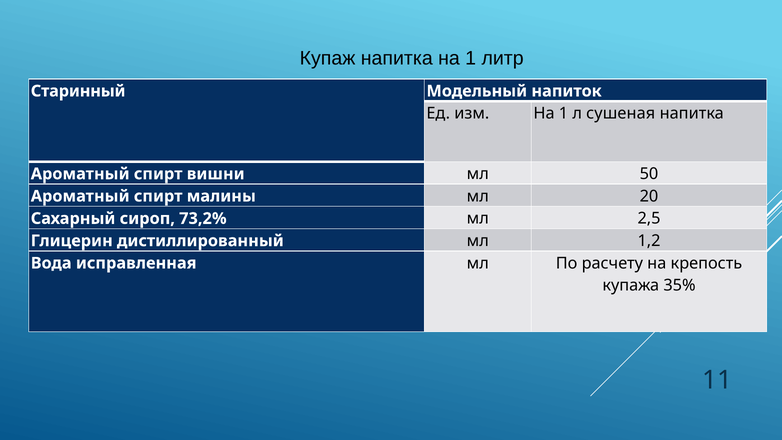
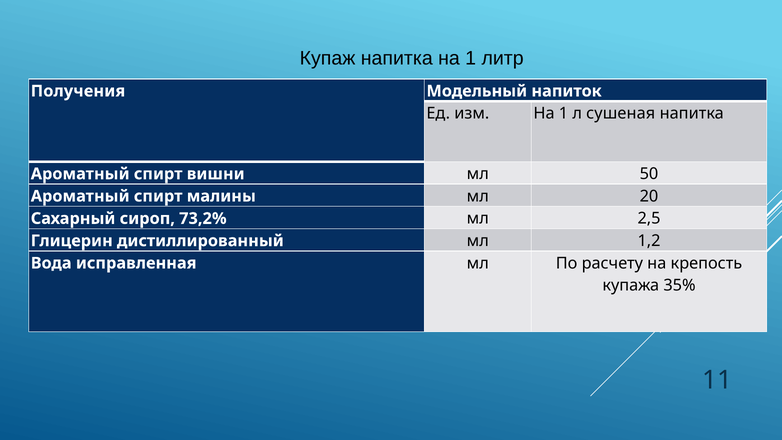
Старинный: Старинный -> Получения
